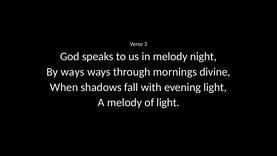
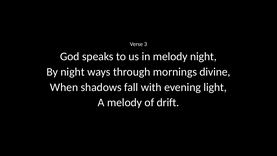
By ways: ways -> night
of light: light -> drift
